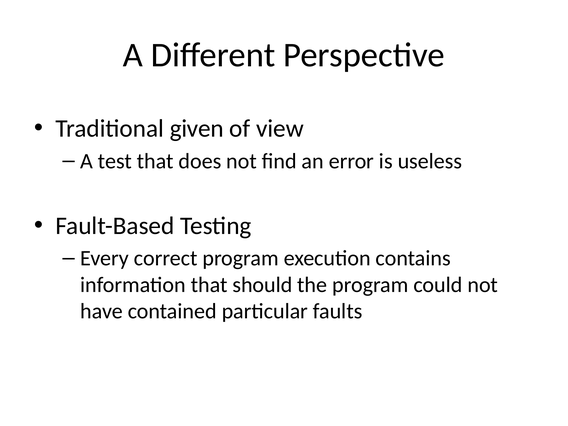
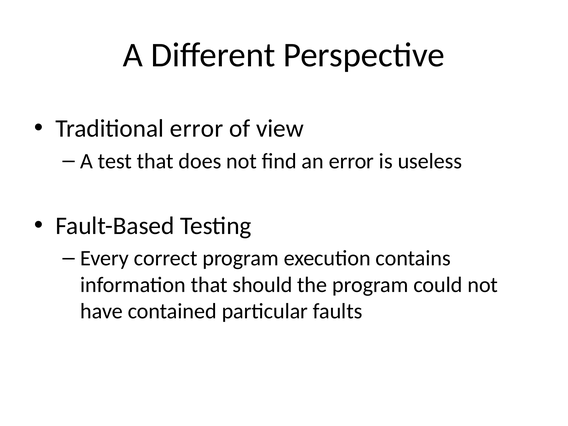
Traditional given: given -> error
